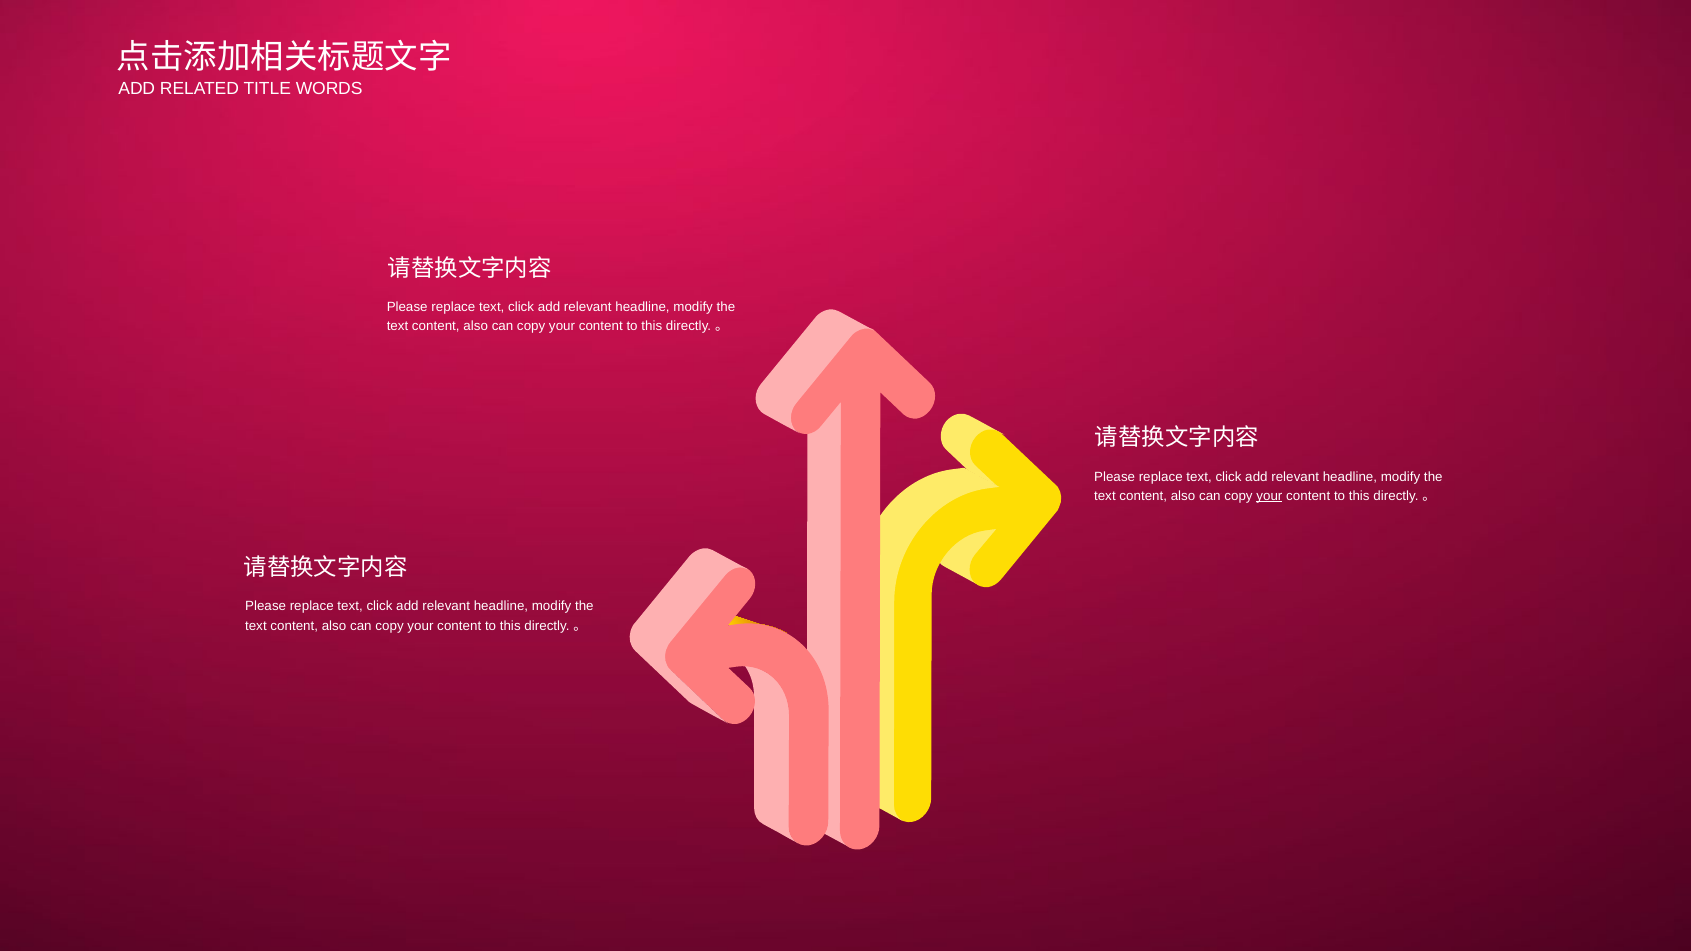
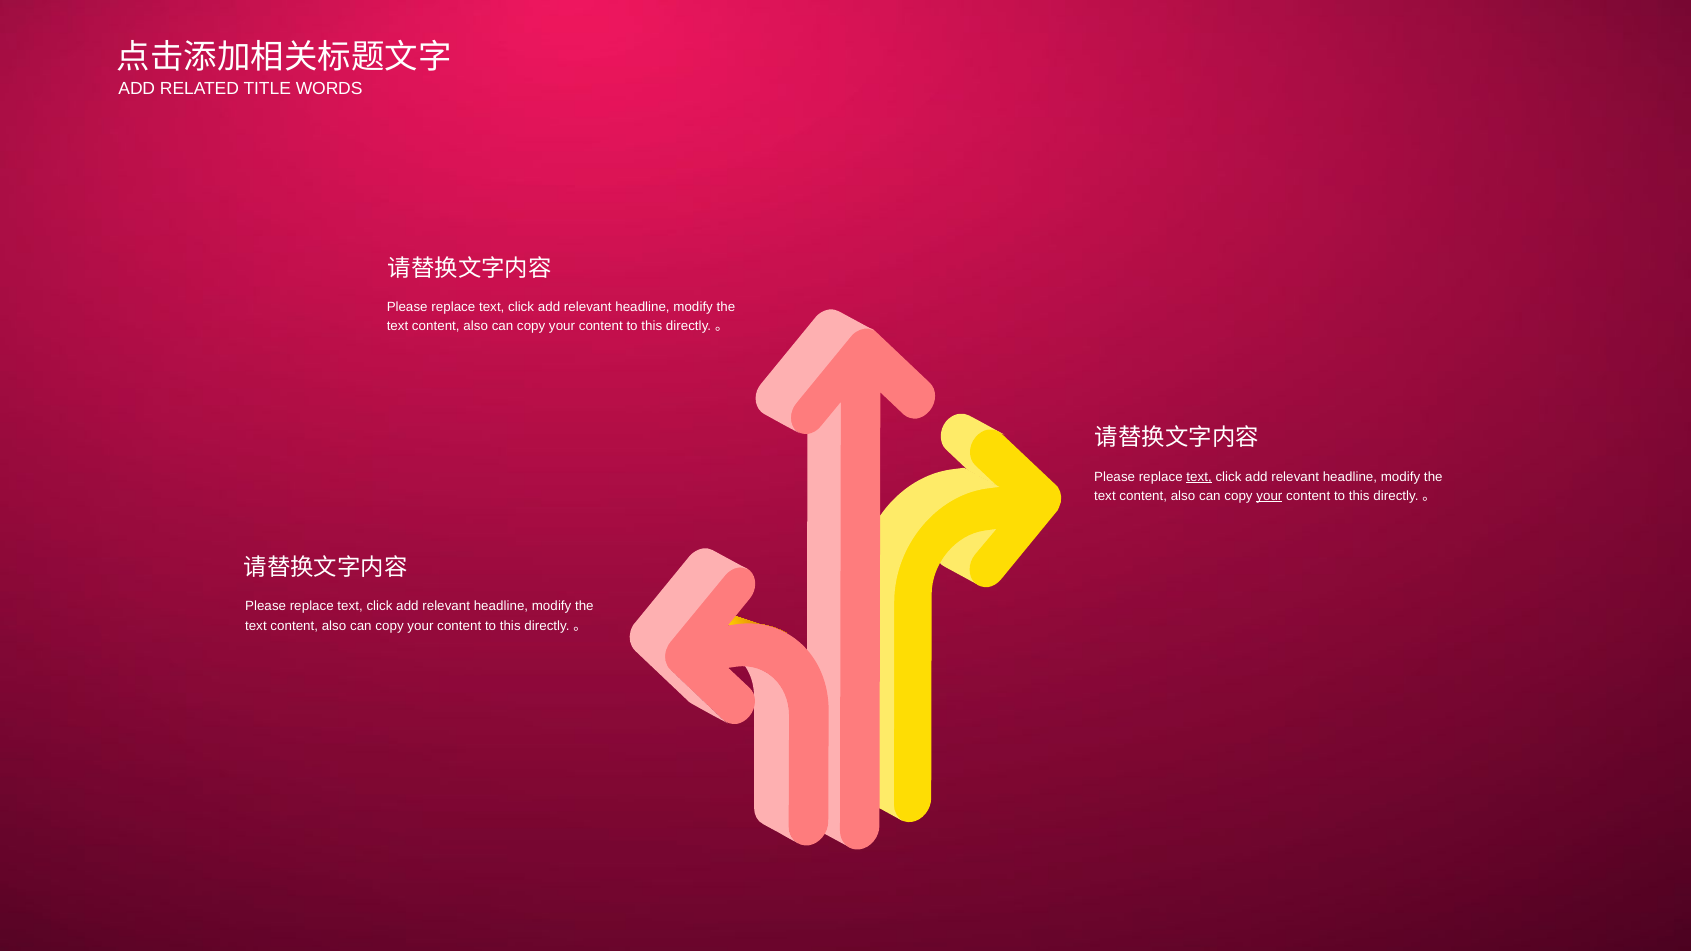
text at (1199, 477) underline: none -> present
